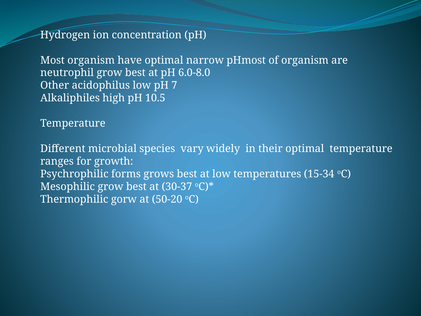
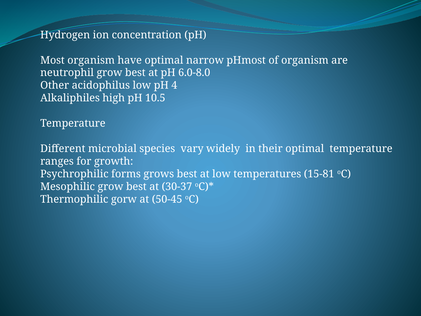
7: 7 -> 4
15-34: 15-34 -> 15-81
50-20: 50-20 -> 50-45
